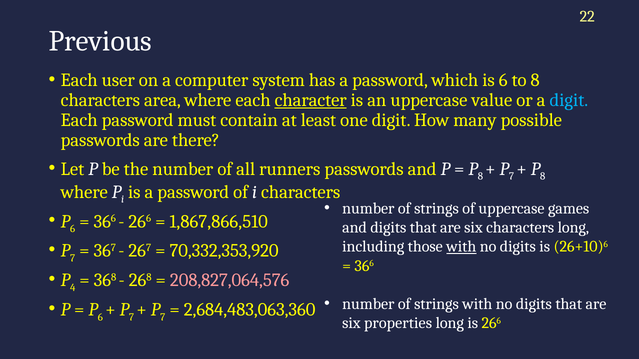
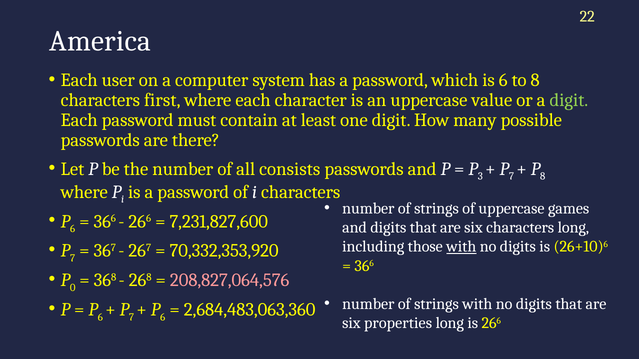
Previous: Previous -> America
area: area -> first
character underline: present -> none
digit at (569, 100) colour: light blue -> light green
runners: runners -> consists
8 at (480, 177): 8 -> 3
1,867,866,510: 1,867,866,510 -> 7,231,827,600
4: 4 -> 0
7 at (163, 317): 7 -> 6
